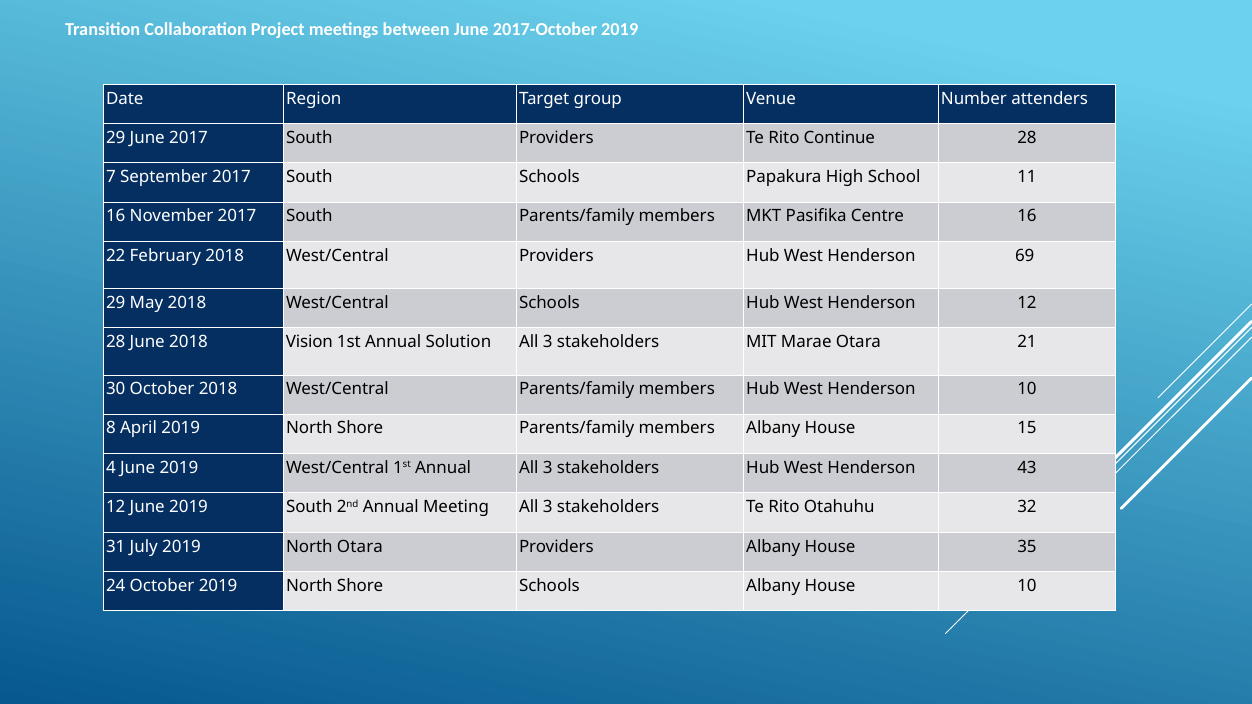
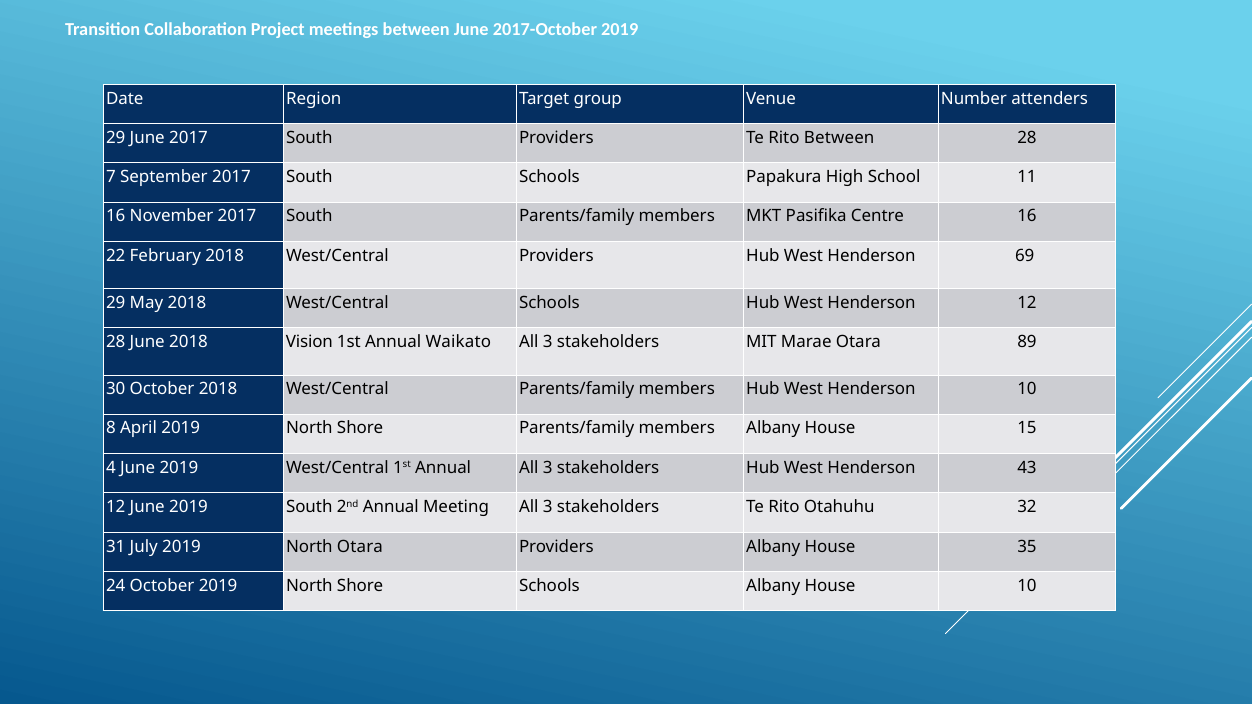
Rito Continue: Continue -> Between
Solution: Solution -> Waikato
21: 21 -> 89
